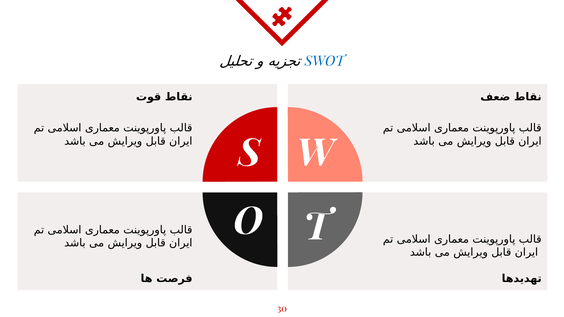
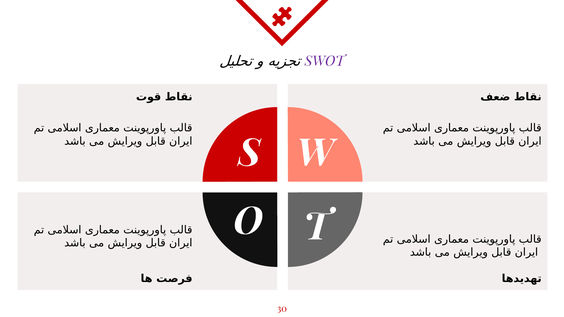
SWOT colour: blue -> purple
